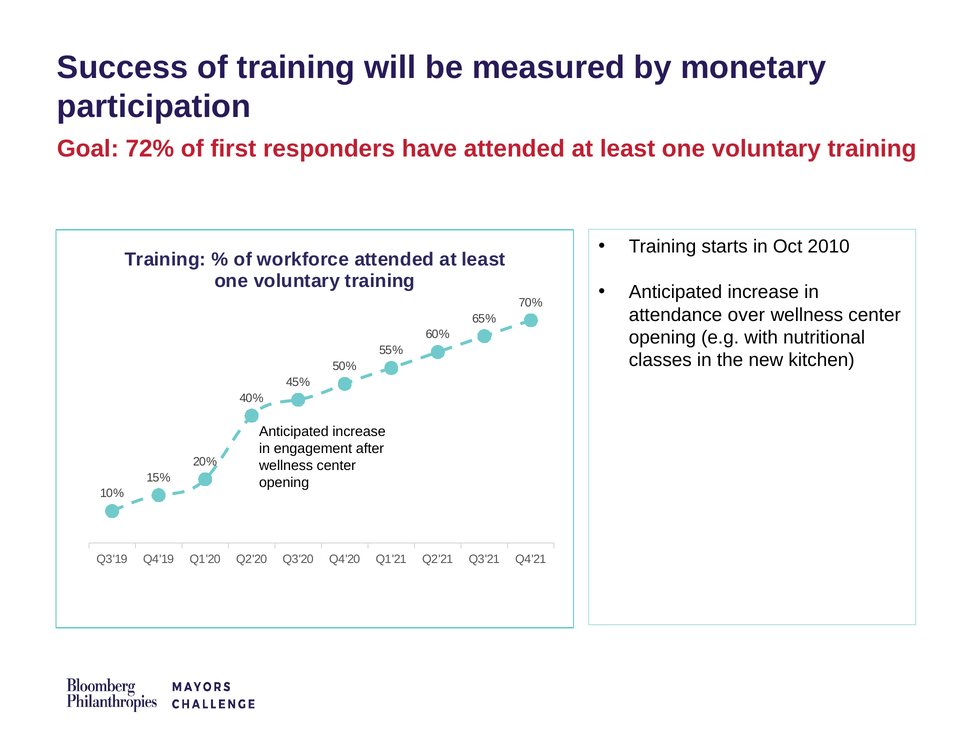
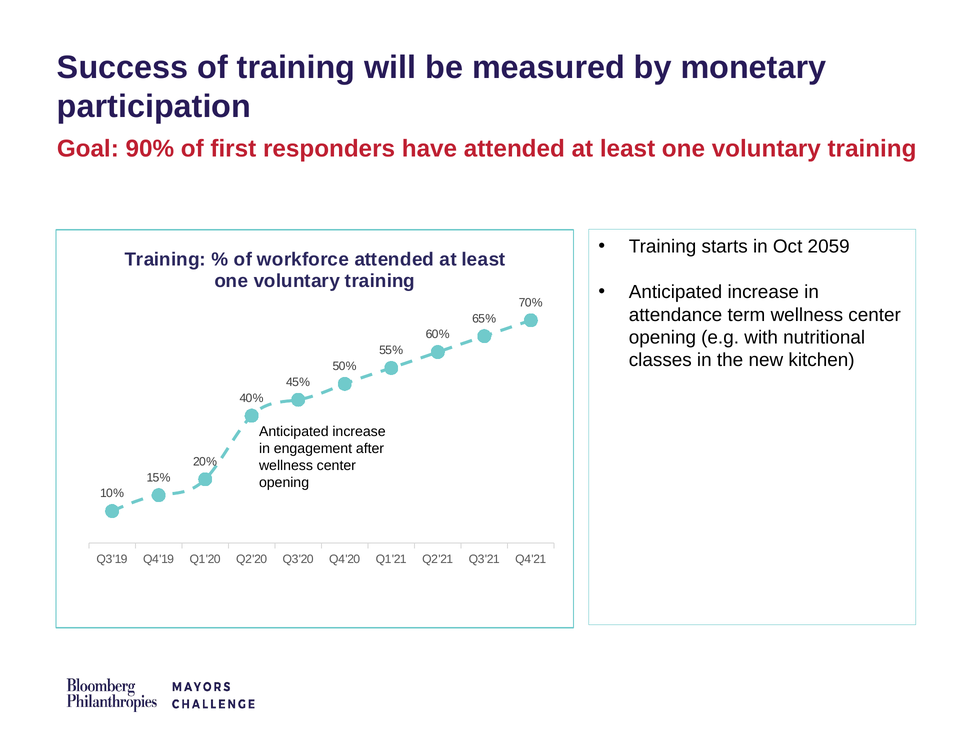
72%: 72% -> 90%
2010: 2010 -> 2059
over: over -> term
